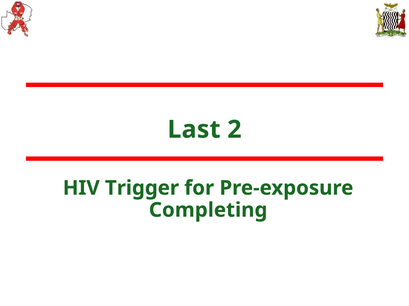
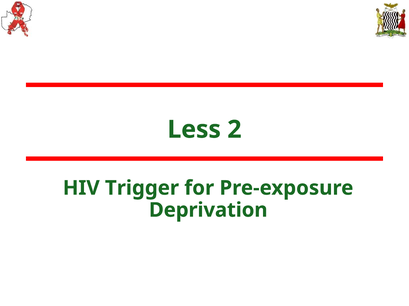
Last: Last -> Less
Completing: Completing -> Deprivation
